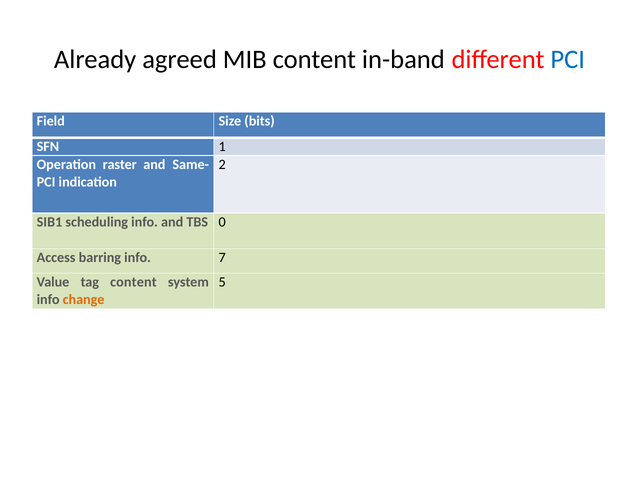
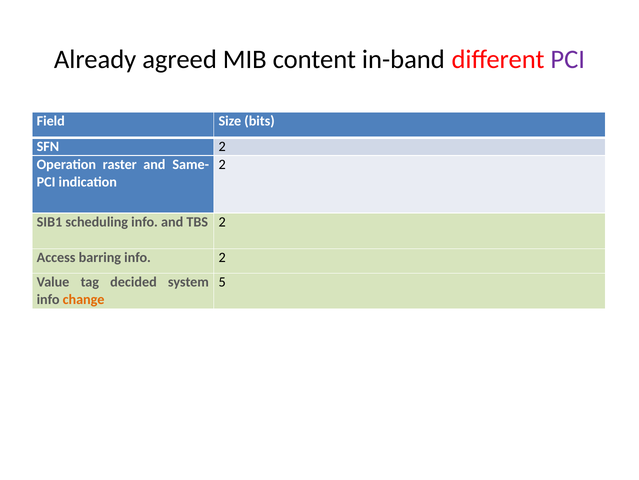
PCI at (568, 59) colour: blue -> purple
SFN 1: 1 -> 2
TBS 0: 0 -> 2
info 7: 7 -> 2
tag content: content -> decided
